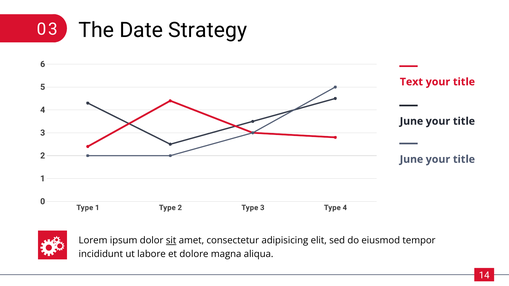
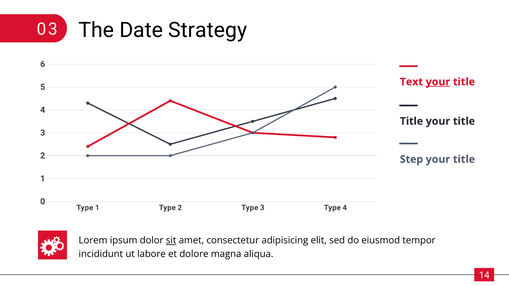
your at (438, 82) underline: none -> present
June at (411, 121): June -> Title
June at (411, 159): June -> Step
